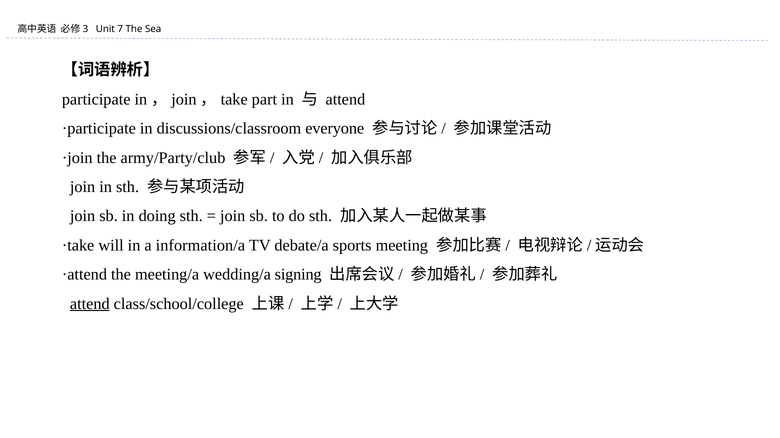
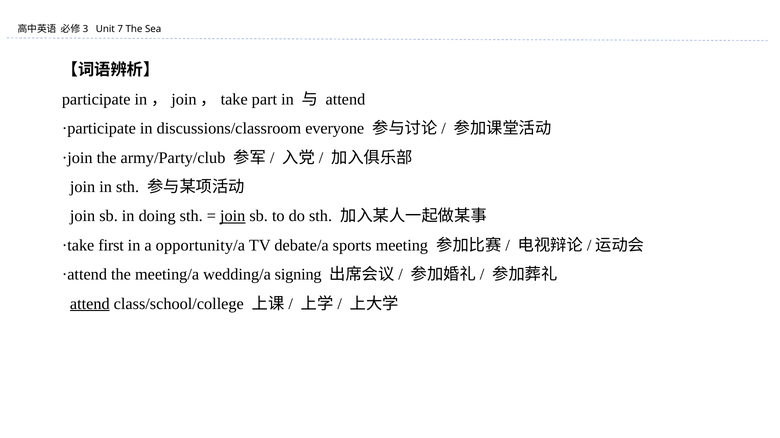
join at (233, 216) underline: none -> present
will: will -> first
information/a: information/a -> opportunity/a
